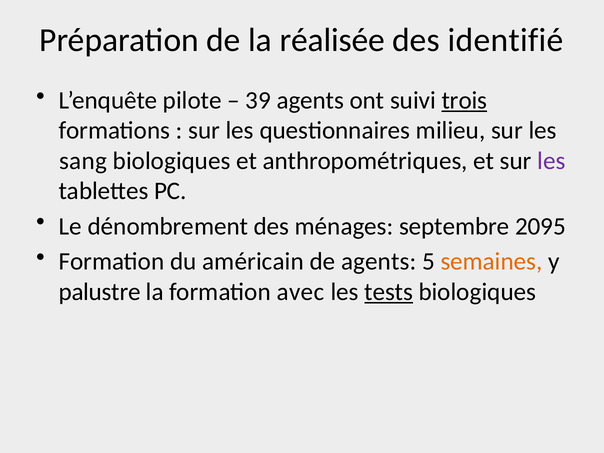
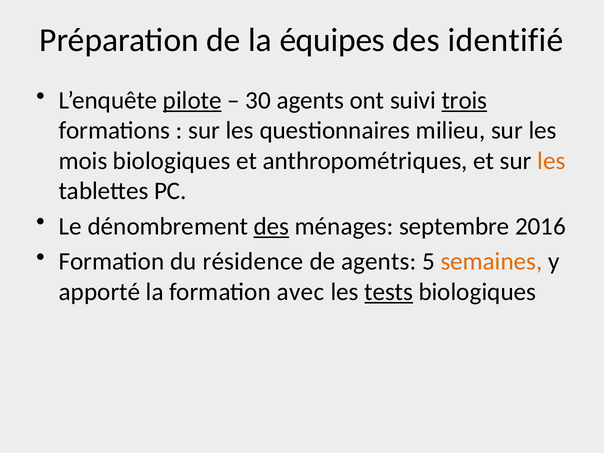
réalisée: réalisée -> équipes
pilote underline: none -> present
39: 39 -> 30
sang: sang -> mois
les at (551, 161) colour: purple -> orange
des at (271, 226) underline: none -> present
2095: 2095 -> 2016
américain: américain -> résidence
palustre: palustre -> apporté
